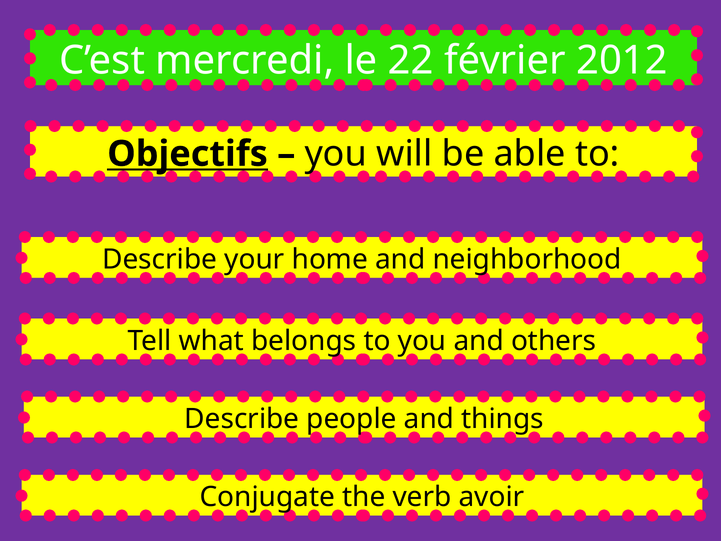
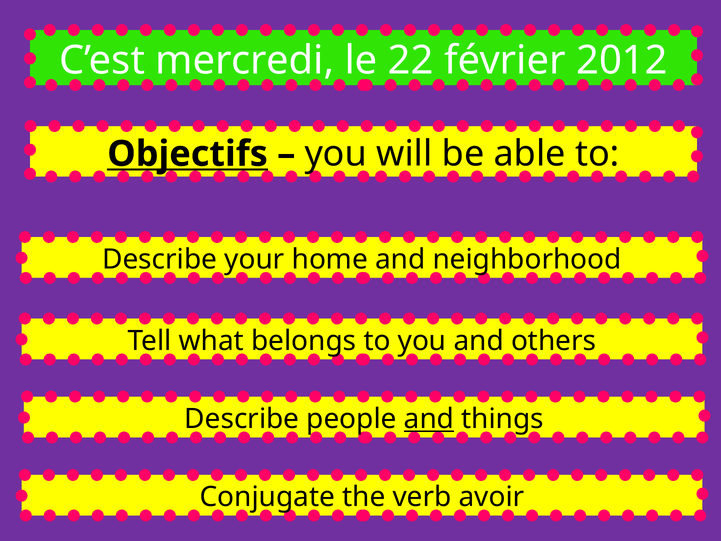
and at (429, 419) underline: none -> present
